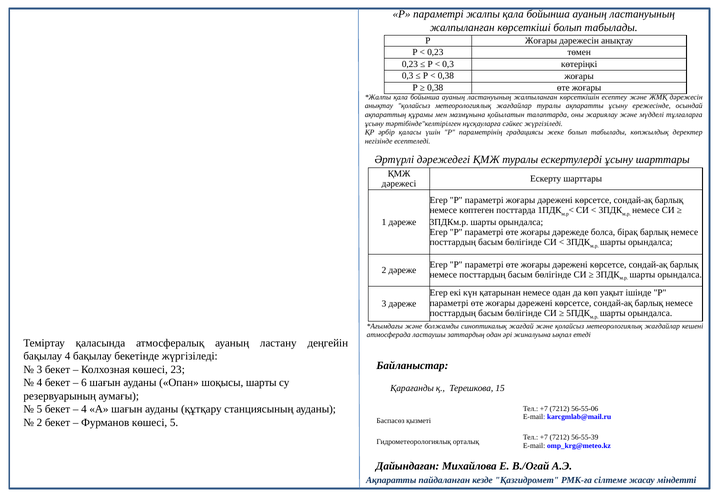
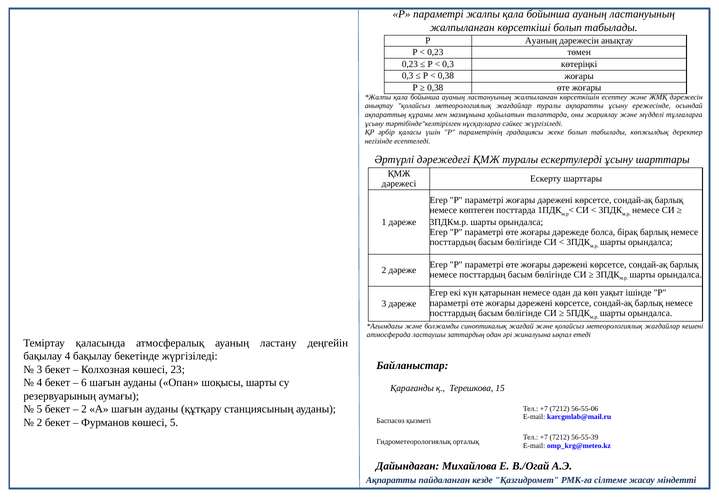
Р Жоғары: Жоғары -> Ауаның
4 at (84, 410): 4 -> 2
